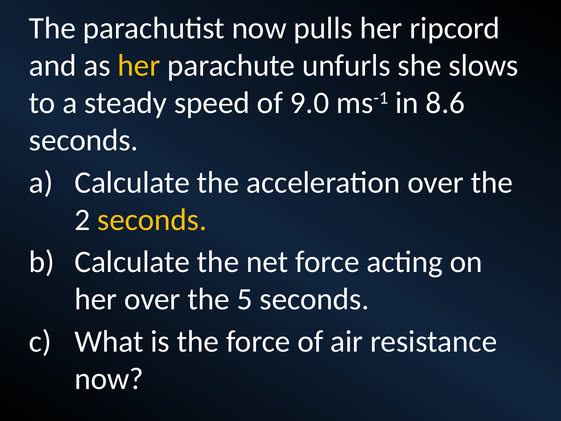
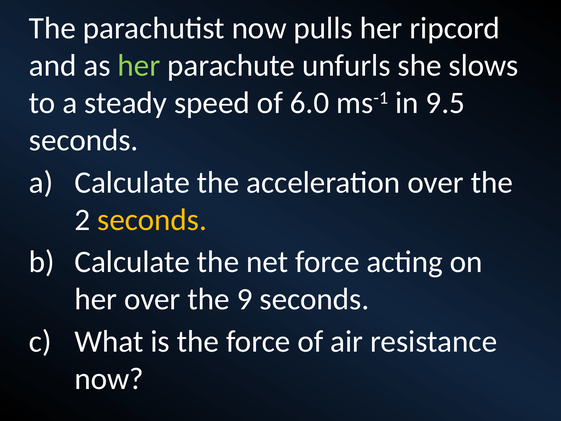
her at (139, 65) colour: yellow -> light green
9.0: 9.0 -> 6.0
8.6: 8.6 -> 9.5
5: 5 -> 9
